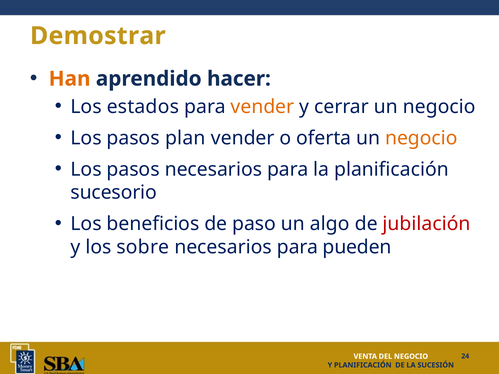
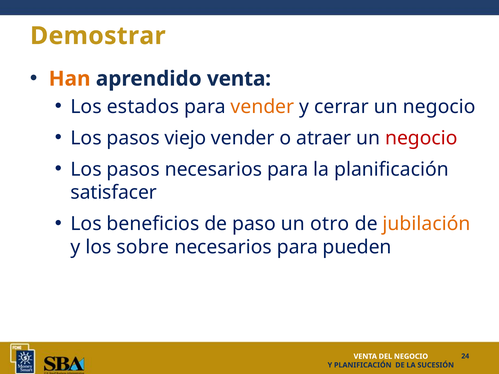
aprendido hacer: hacer -> venta
plan: plan -> viejo
oferta: oferta -> atraer
negocio at (421, 138) colour: orange -> red
sucesorio: sucesorio -> satisfacer
algo: algo -> otro
jubilación colour: red -> orange
